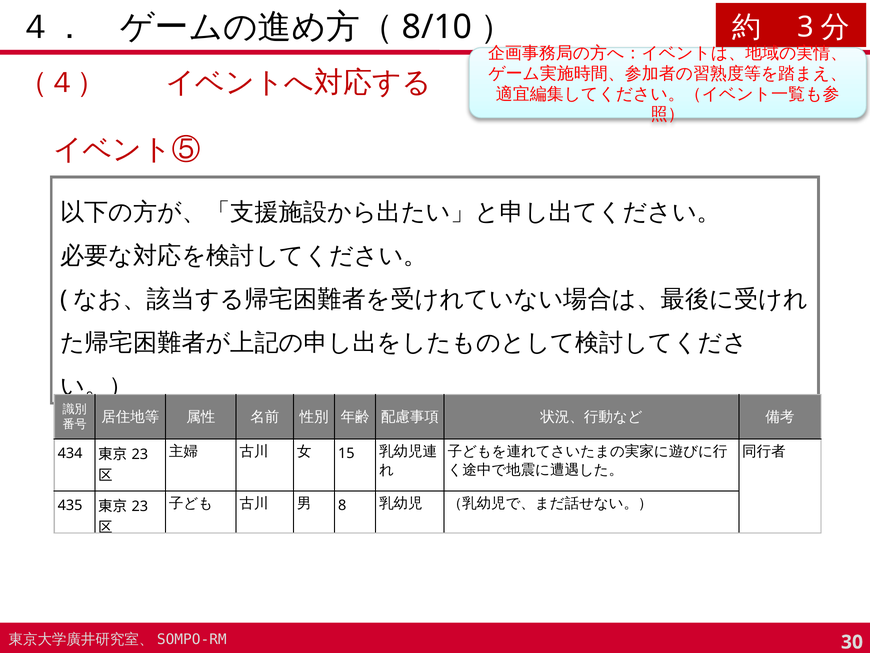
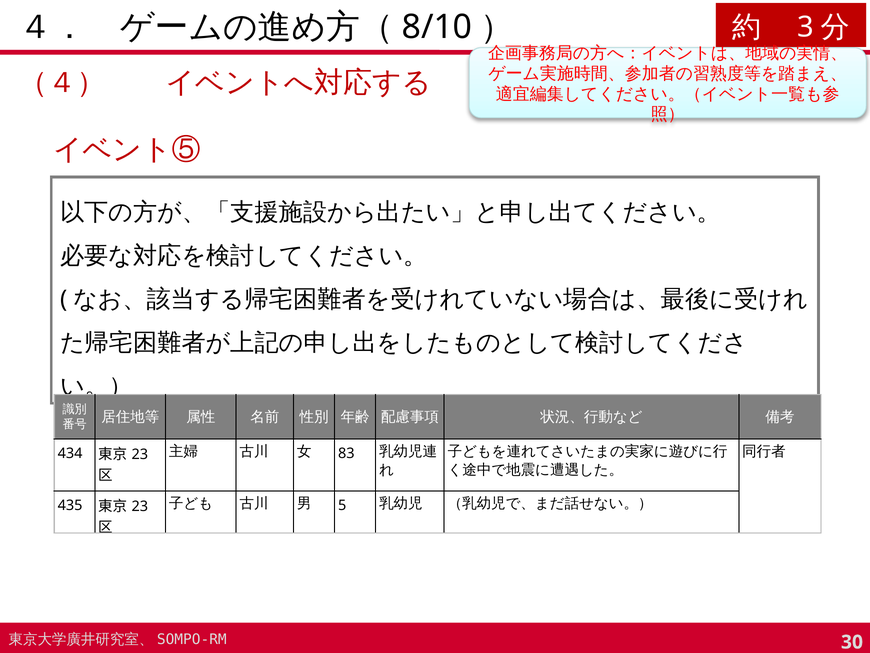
15: 15 -> 83
8: 8 -> 5
